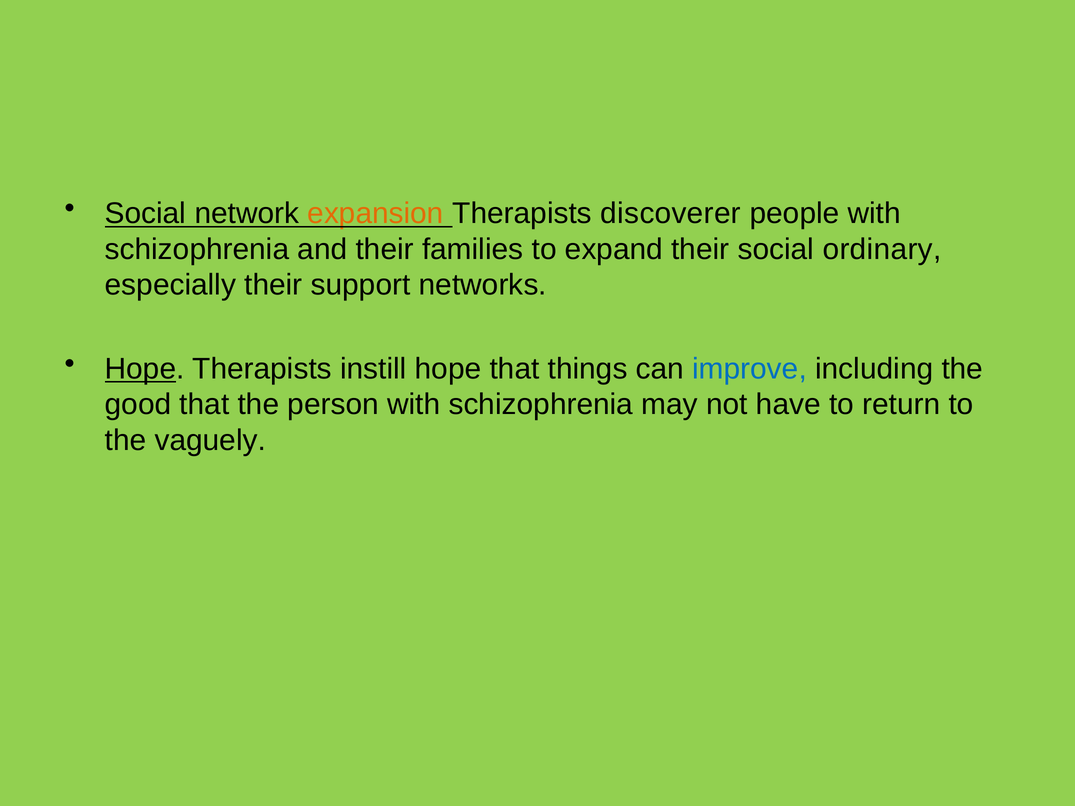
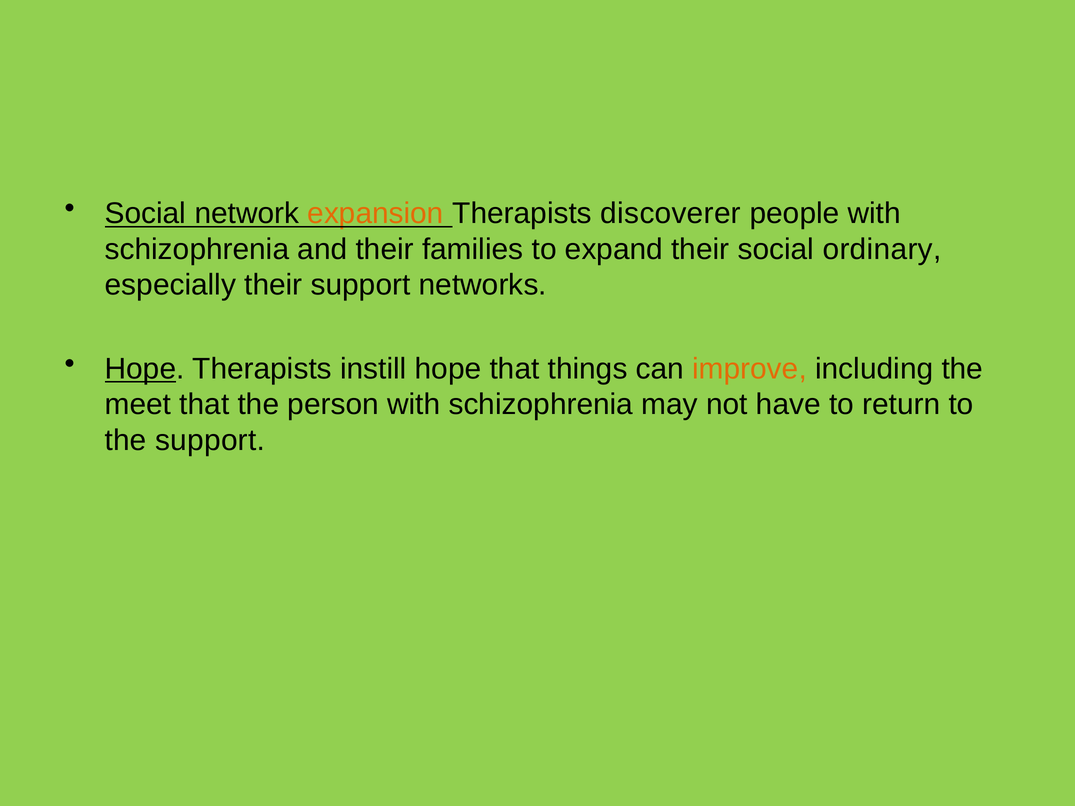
improve colour: blue -> orange
good: good -> meet
the vaguely: vaguely -> support
